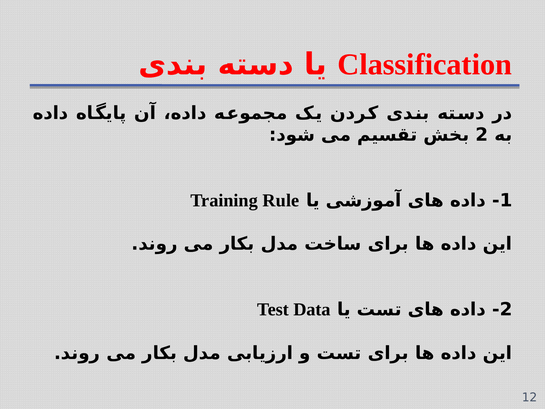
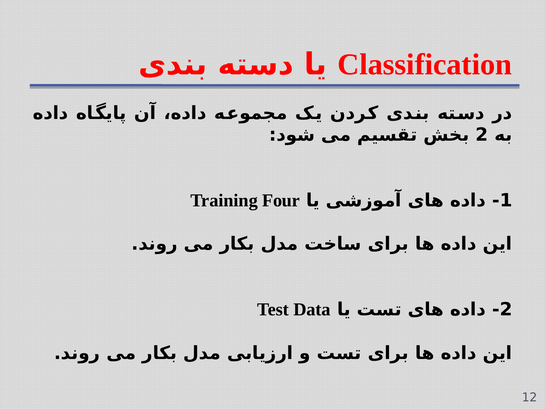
Rule: Rule -> Four
